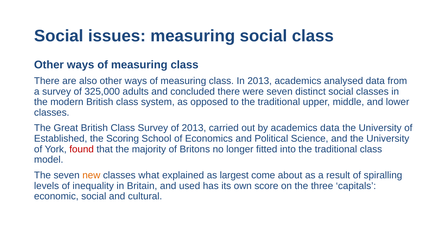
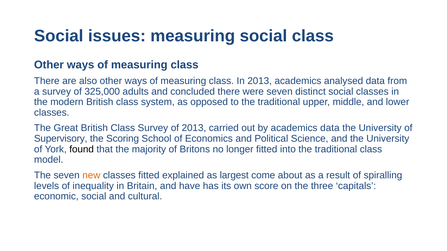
Established: Established -> Supervisory
found colour: red -> black
classes what: what -> fitted
used: used -> have
